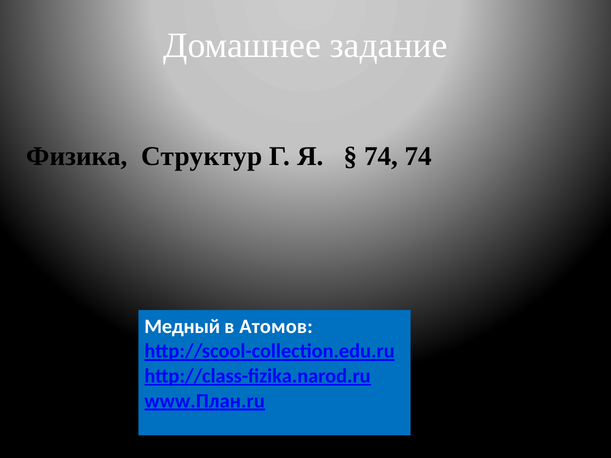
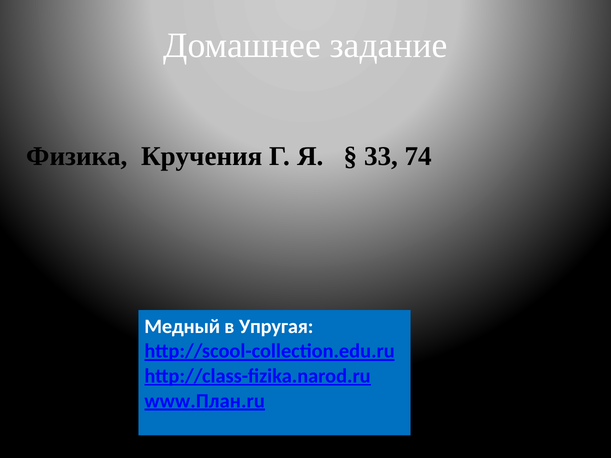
Структур: Структур -> Кручения
74 at (381, 156): 74 -> 33
Атомов: Атомов -> Упругая
